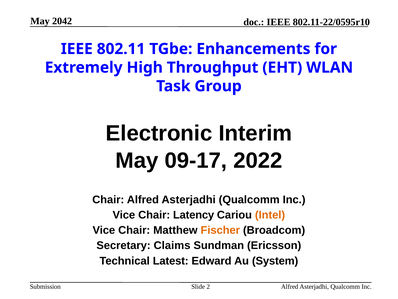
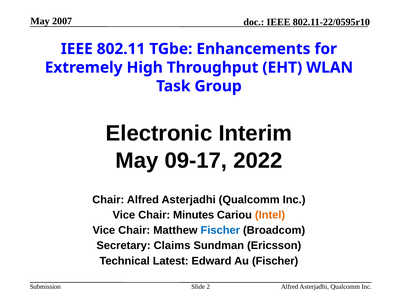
2042: 2042 -> 2007
Latency: Latency -> Minutes
Fischer at (220, 230) colour: orange -> blue
Au System: System -> Fischer
